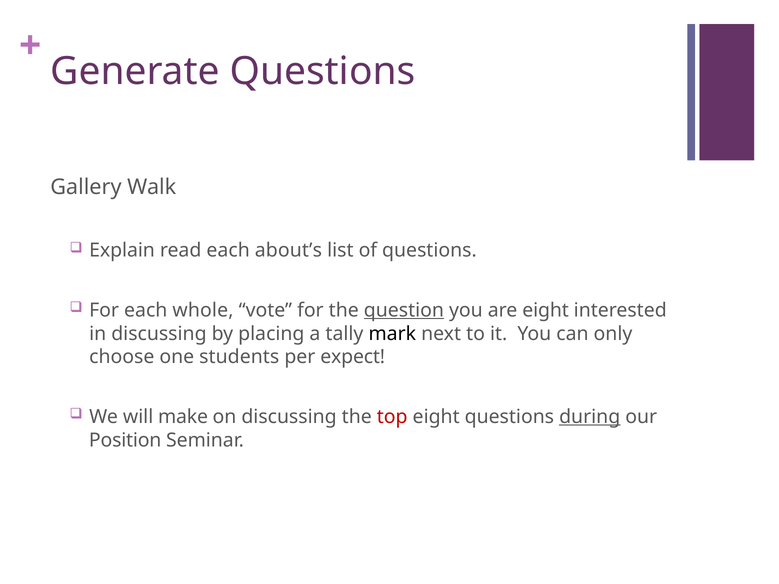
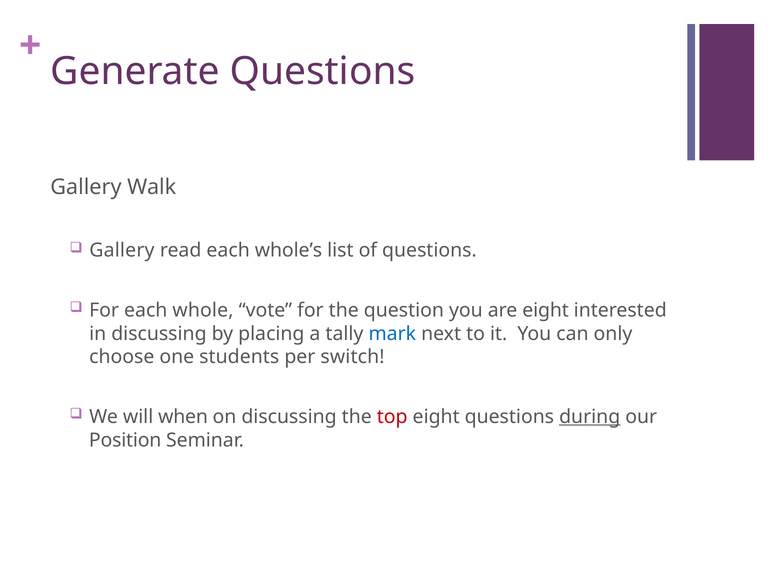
Explain at (122, 251): Explain -> Gallery
about’s: about’s -> whole’s
question underline: present -> none
mark colour: black -> blue
expect: expect -> switch
make: make -> when
